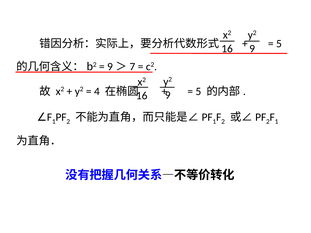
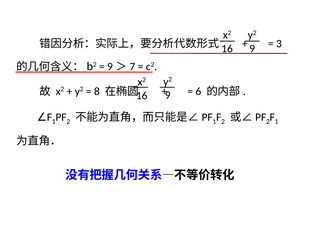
5 at (279, 44): 5 -> 3
4: 4 -> 8
5 at (198, 91): 5 -> 6
